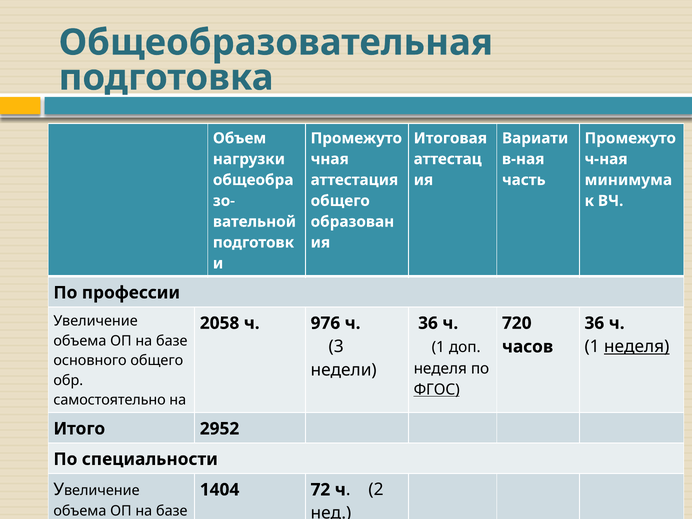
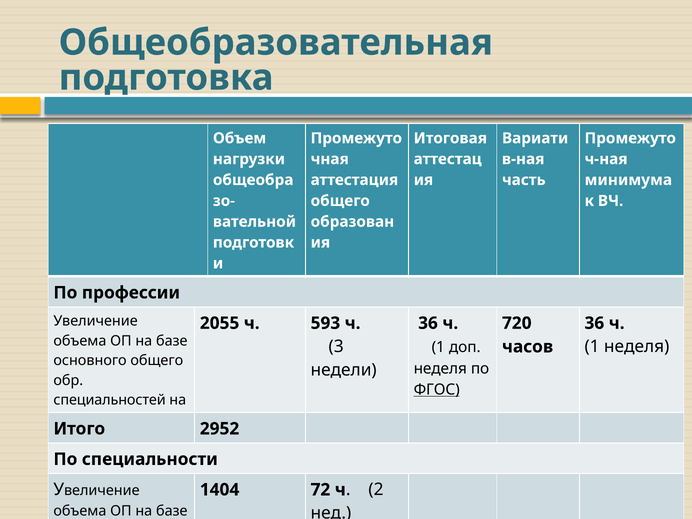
2058: 2058 -> 2055
976: 976 -> 593
неделя at (637, 347) underline: present -> none
самостоятельно: самостоятельно -> специальностей
